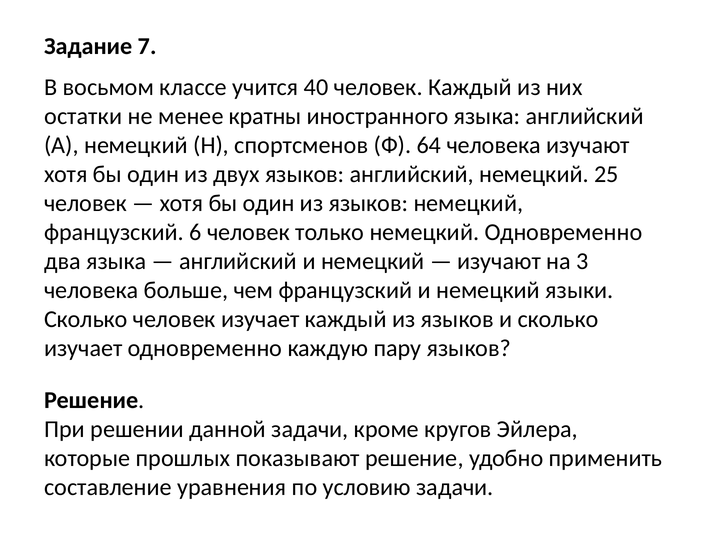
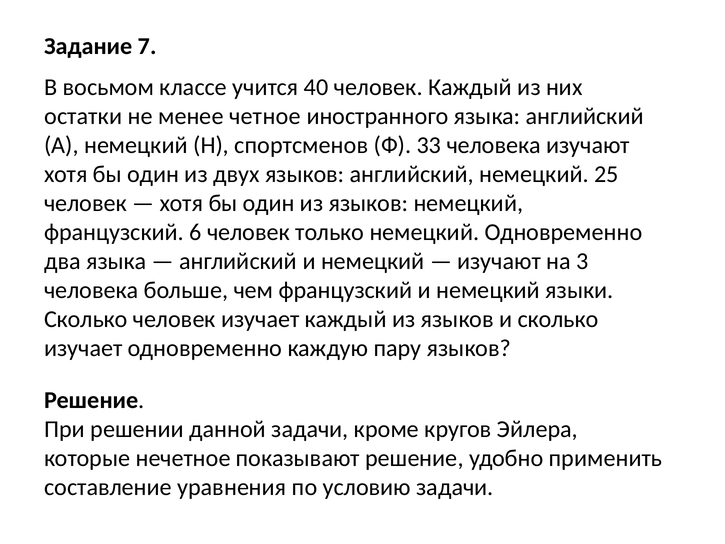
кратны: кратны -> четное
64: 64 -> 33
прошлых: прошлых -> нечетное
